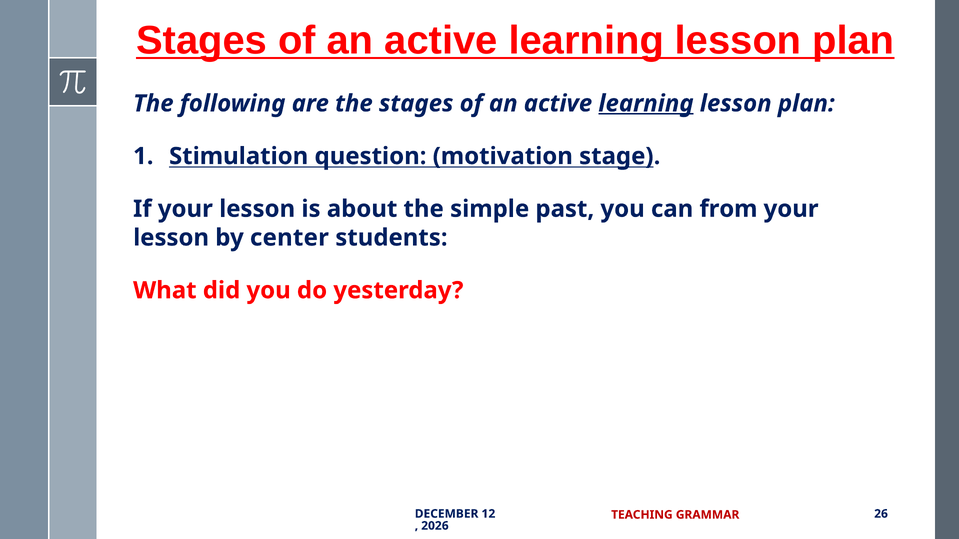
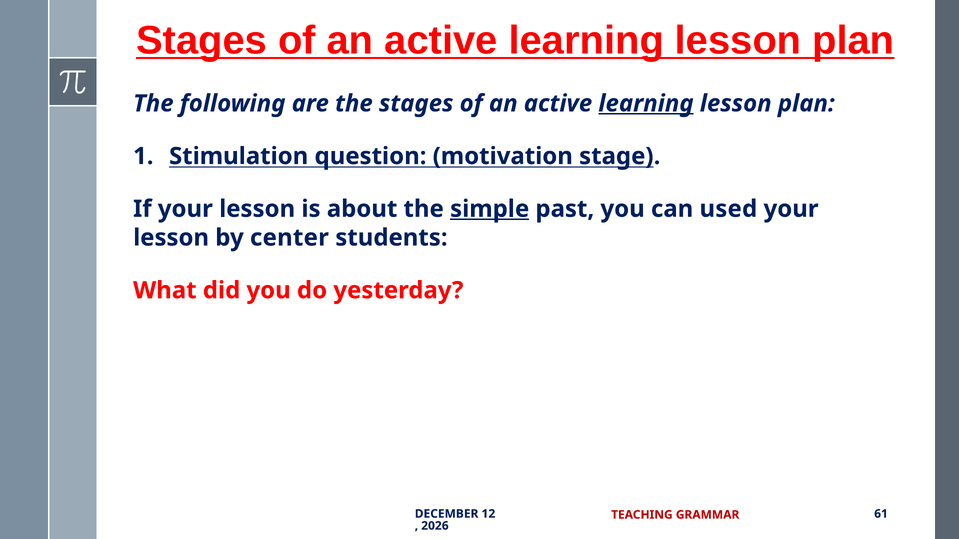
simple underline: none -> present
from: from -> used
26: 26 -> 61
